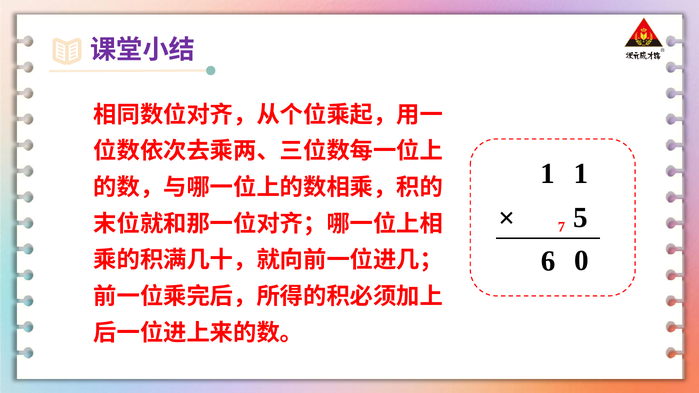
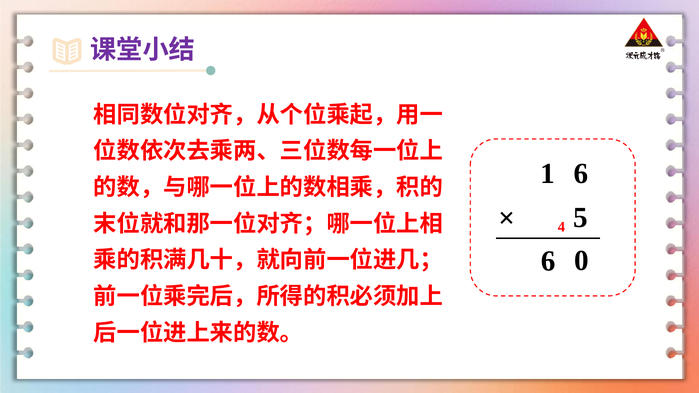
1 1: 1 -> 6
7: 7 -> 4
